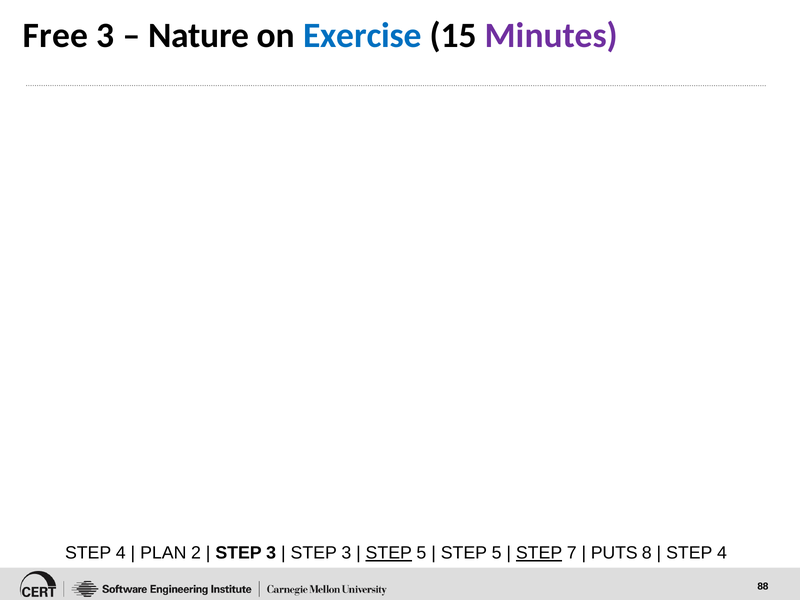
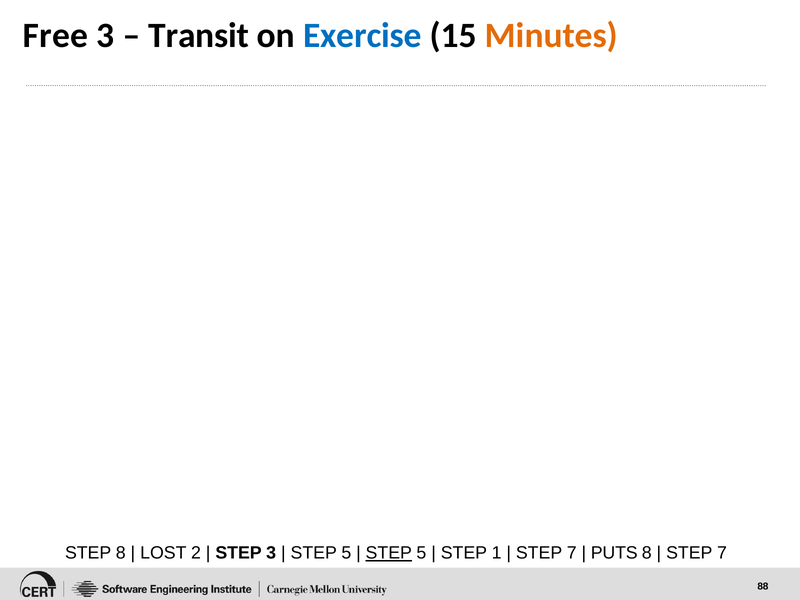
Nature: Nature -> Transit
Minutes colour: purple -> orange
4 at (121, 553): 4 -> 8
PLAN: PLAN -> LOST
3 at (346, 553): 3 -> 5
5 at (497, 553): 5 -> 1
STEP at (539, 553) underline: present -> none
4 at (722, 553): 4 -> 7
